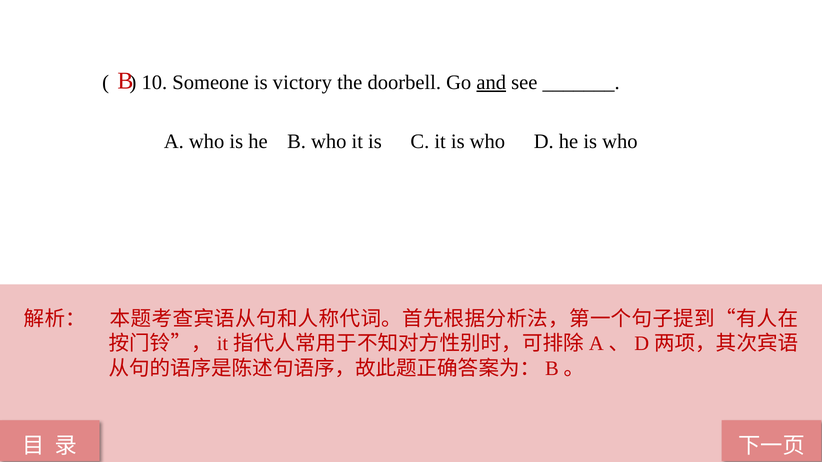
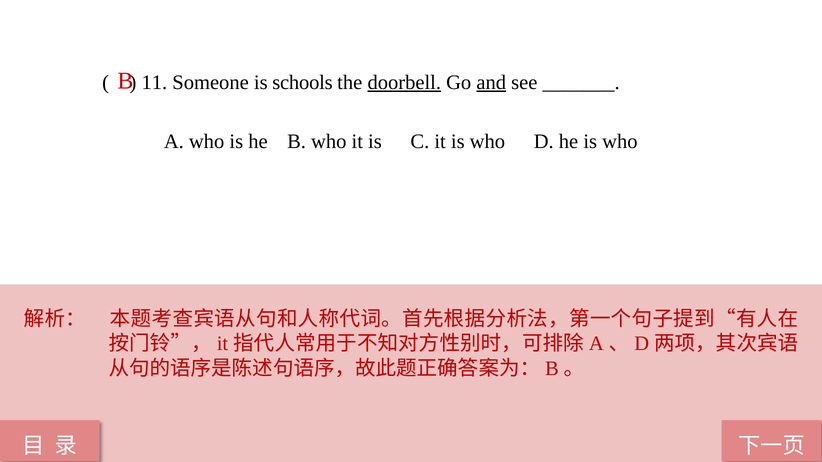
10: 10 -> 11
victory: victory -> schools
doorbell underline: none -> present
